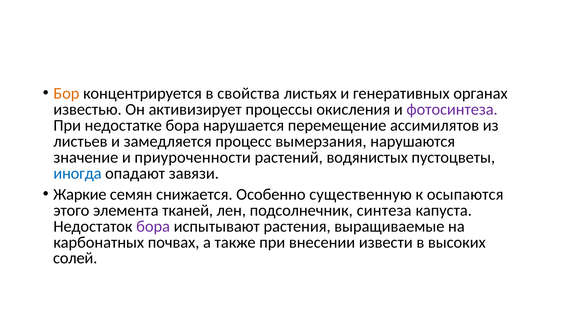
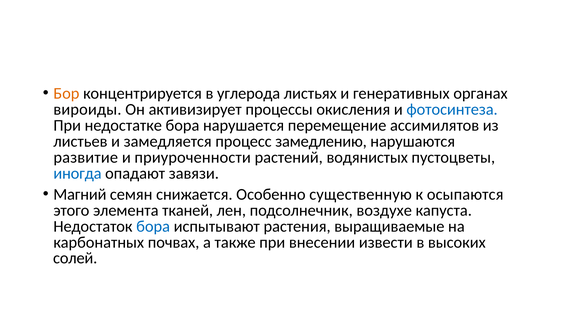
свойства: свойства -> углерода
известью: известью -> вироиды
фотосинтеза colour: purple -> blue
вымерзания: вымерзания -> замедлению
значение: значение -> развитие
Жаркие: Жаркие -> Магний
синтеза: синтеза -> воздухе
бора at (153, 226) colour: purple -> blue
